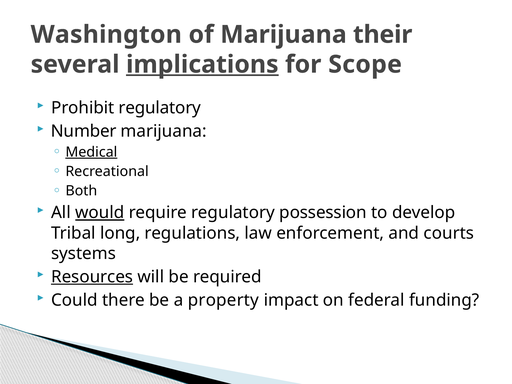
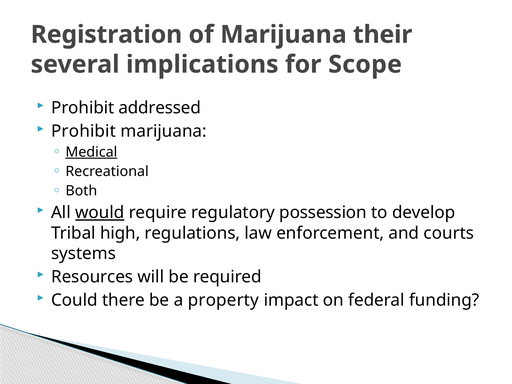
Washington: Washington -> Registration
implications underline: present -> none
Prohibit regulatory: regulatory -> addressed
Number at (84, 131): Number -> Prohibit
long: long -> high
Resources underline: present -> none
